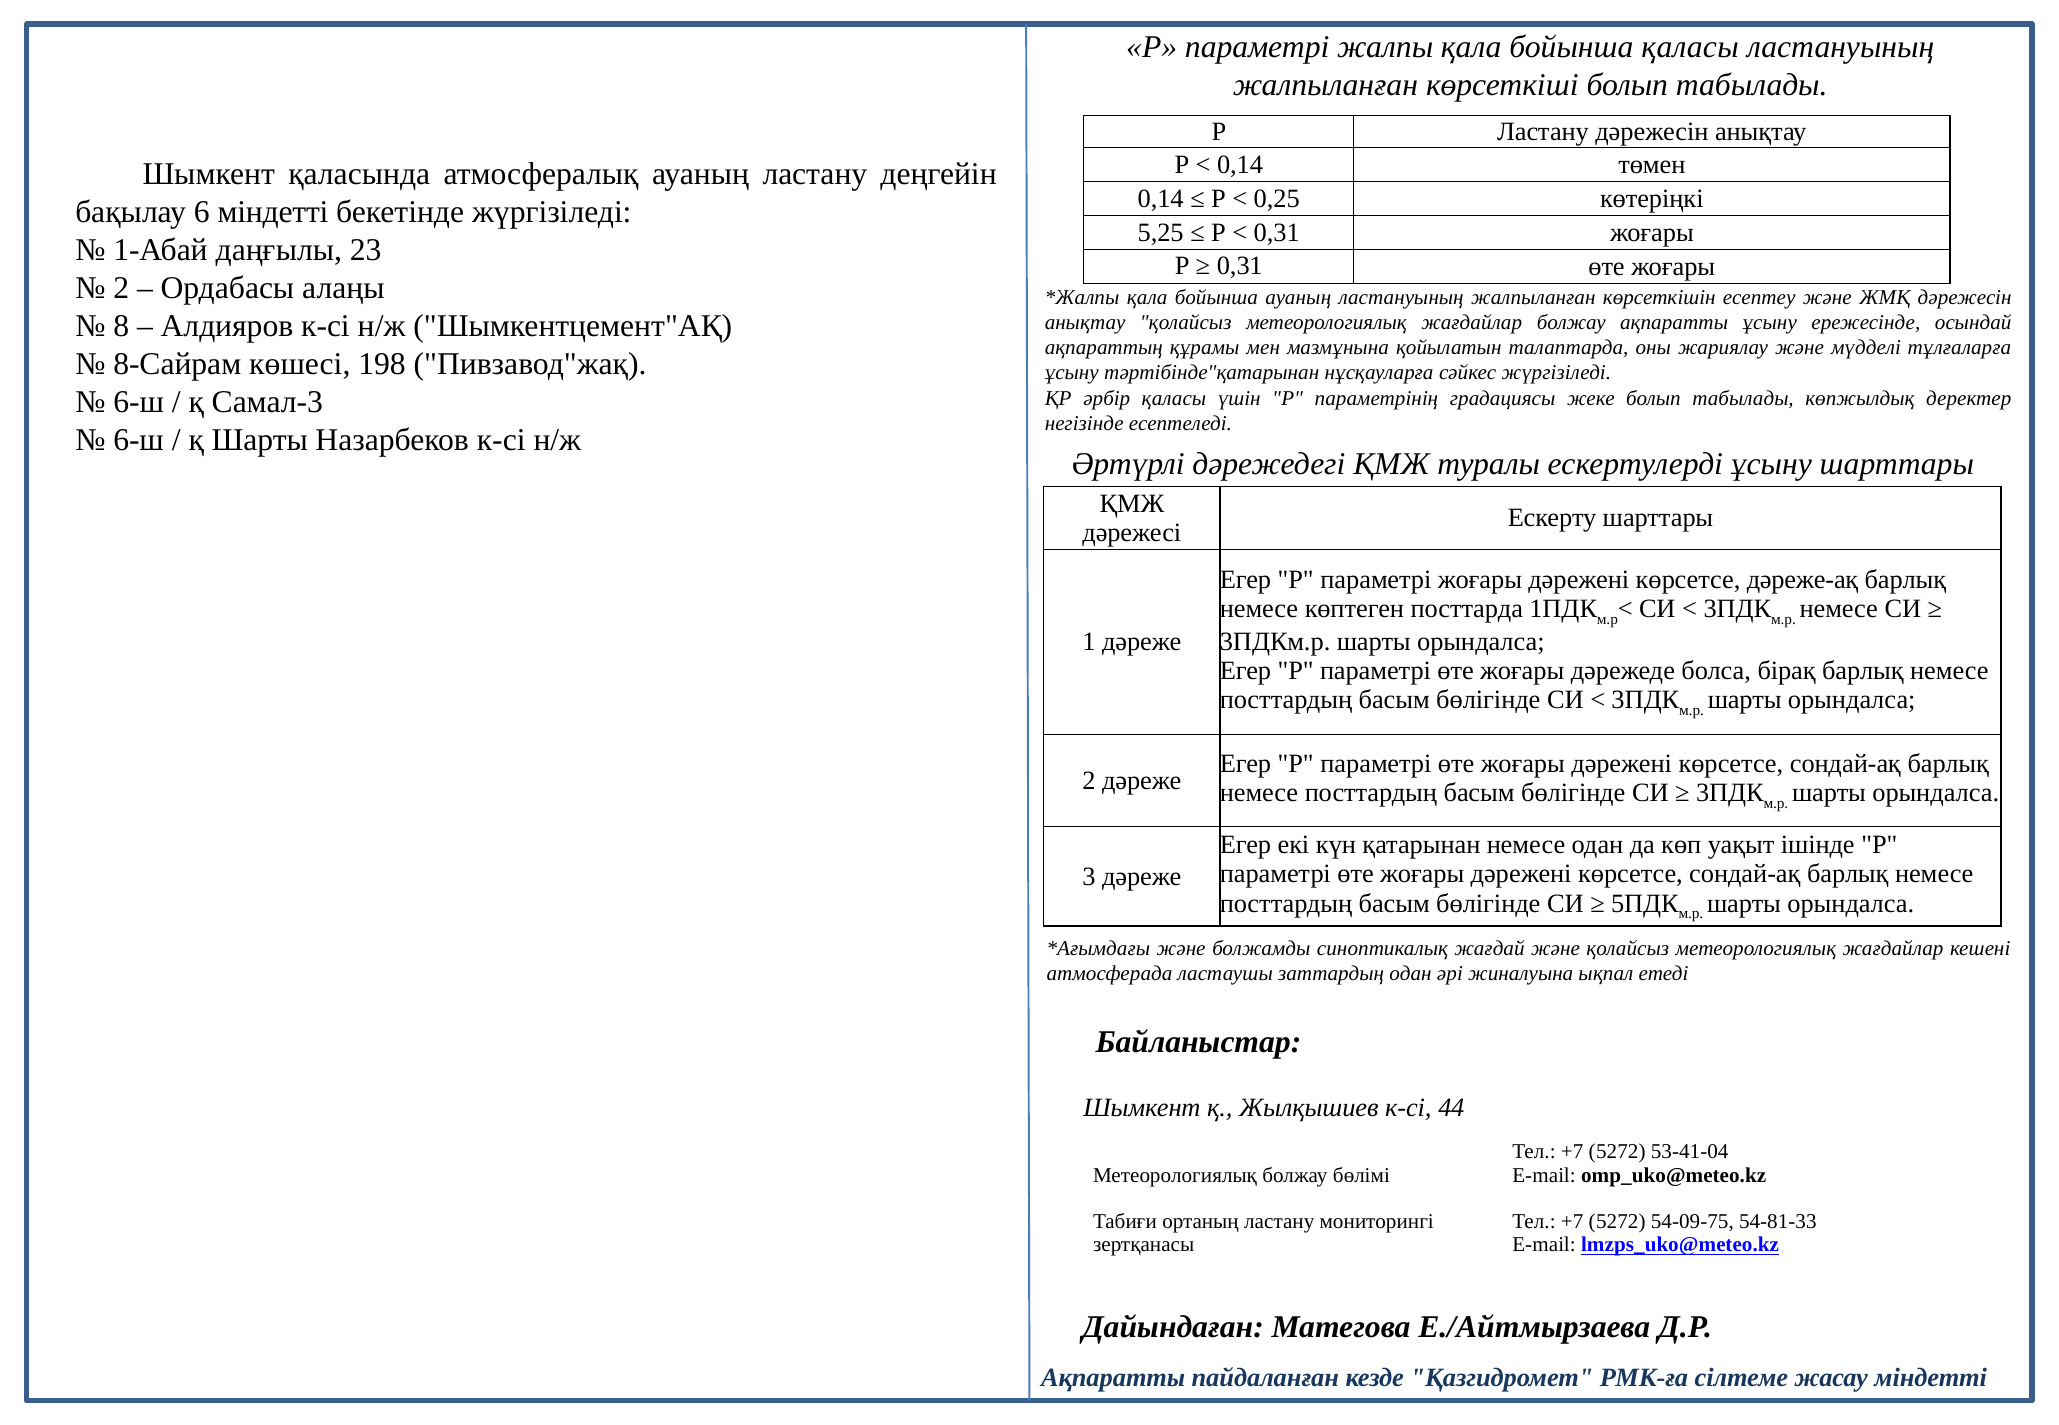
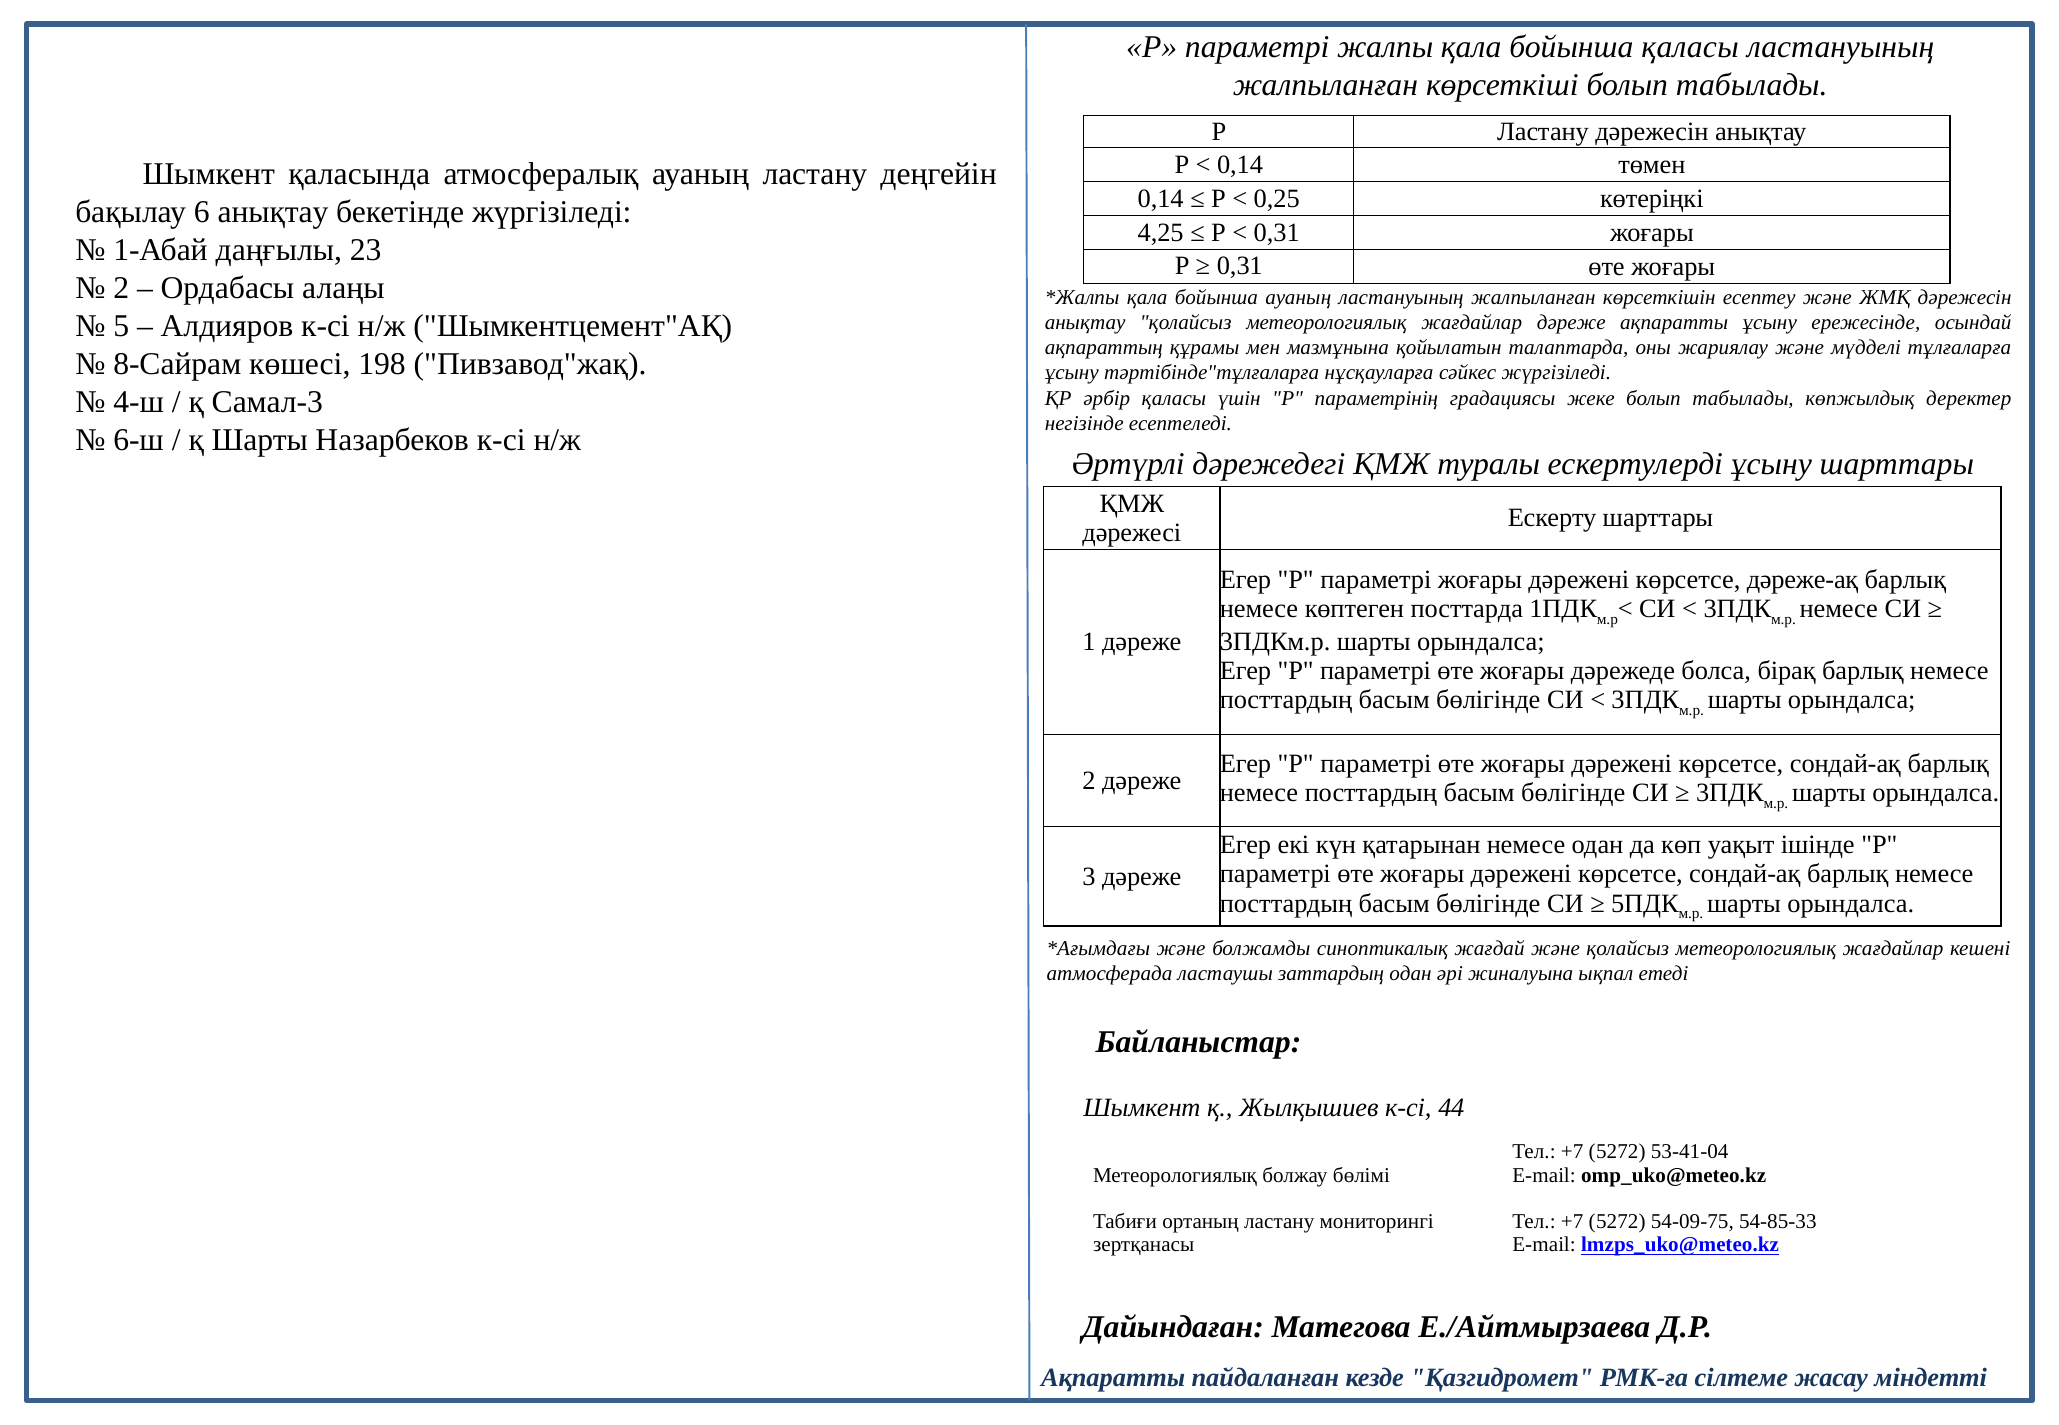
6 міндетті: міндетті -> анықтау
5,25: 5,25 -> 4,25
8: 8 -> 5
жағдайлар болжау: болжау -> дәреже
тәртібінде"қатарынан: тәртібінде"қатарынан -> тәртібінде"тұлғаларға
6-ш at (139, 403): 6-ш -> 4-ш
54-81-33: 54-81-33 -> 54-85-33
